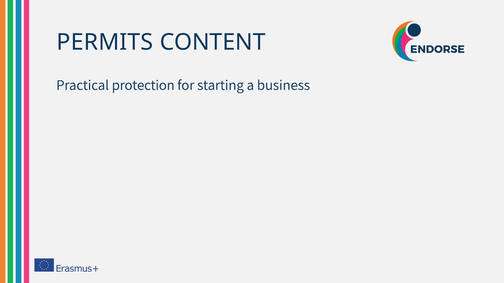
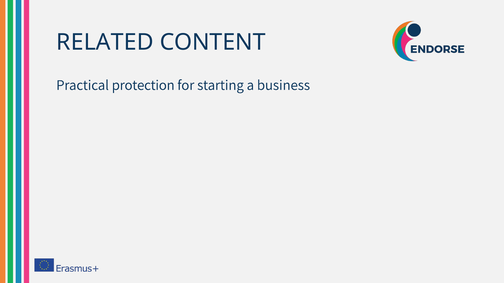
PERMITS: PERMITS -> RELATED
